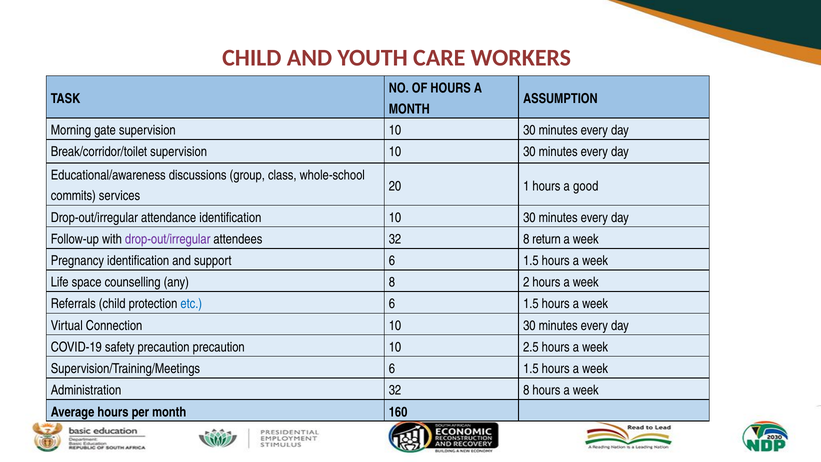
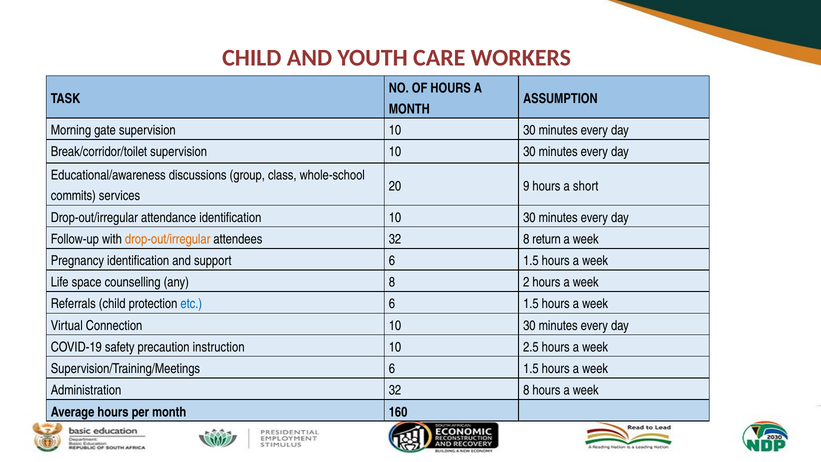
1: 1 -> 9
good: good -> short
drop-out/irregular at (168, 239) colour: purple -> orange
precaution precaution: precaution -> instruction
